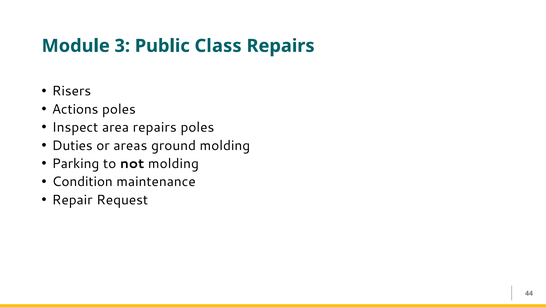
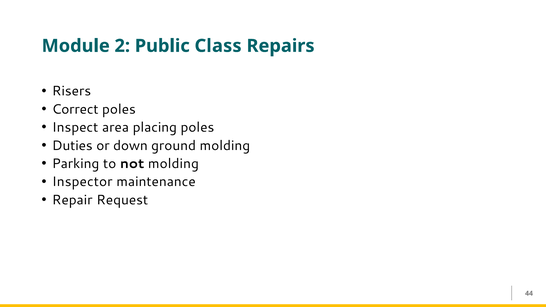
3: 3 -> 2
Actions: Actions -> Correct
area repairs: repairs -> placing
areas: areas -> down
Condition: Condition -> Inspector
